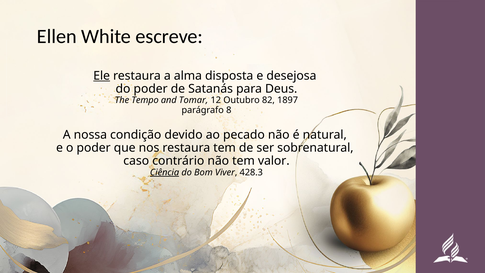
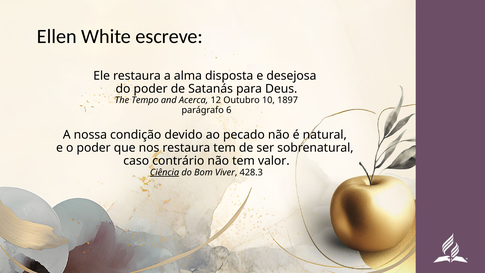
Ele underline: present -> none
Tomar: Tomar -> Acerca
82: 82 -> 10
8: 8 -> 6
